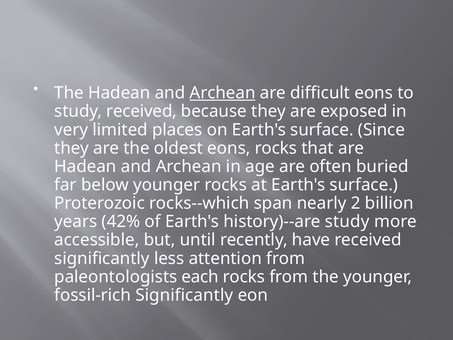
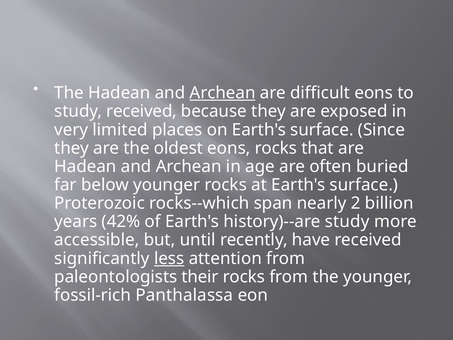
less underline: none -> present
each: each -> their
fossil-rich Significantly: Significantly -> Panthalassa
